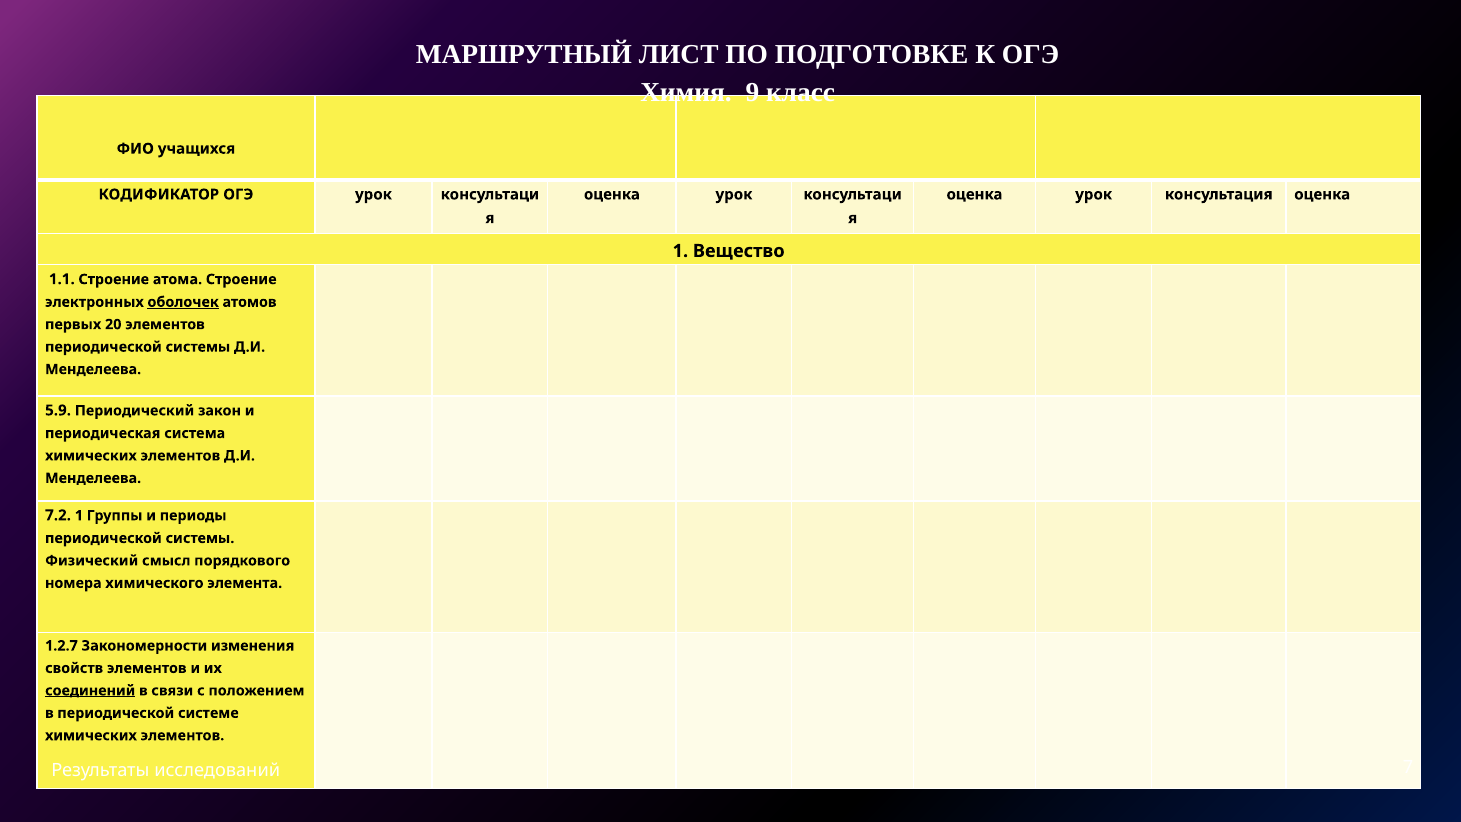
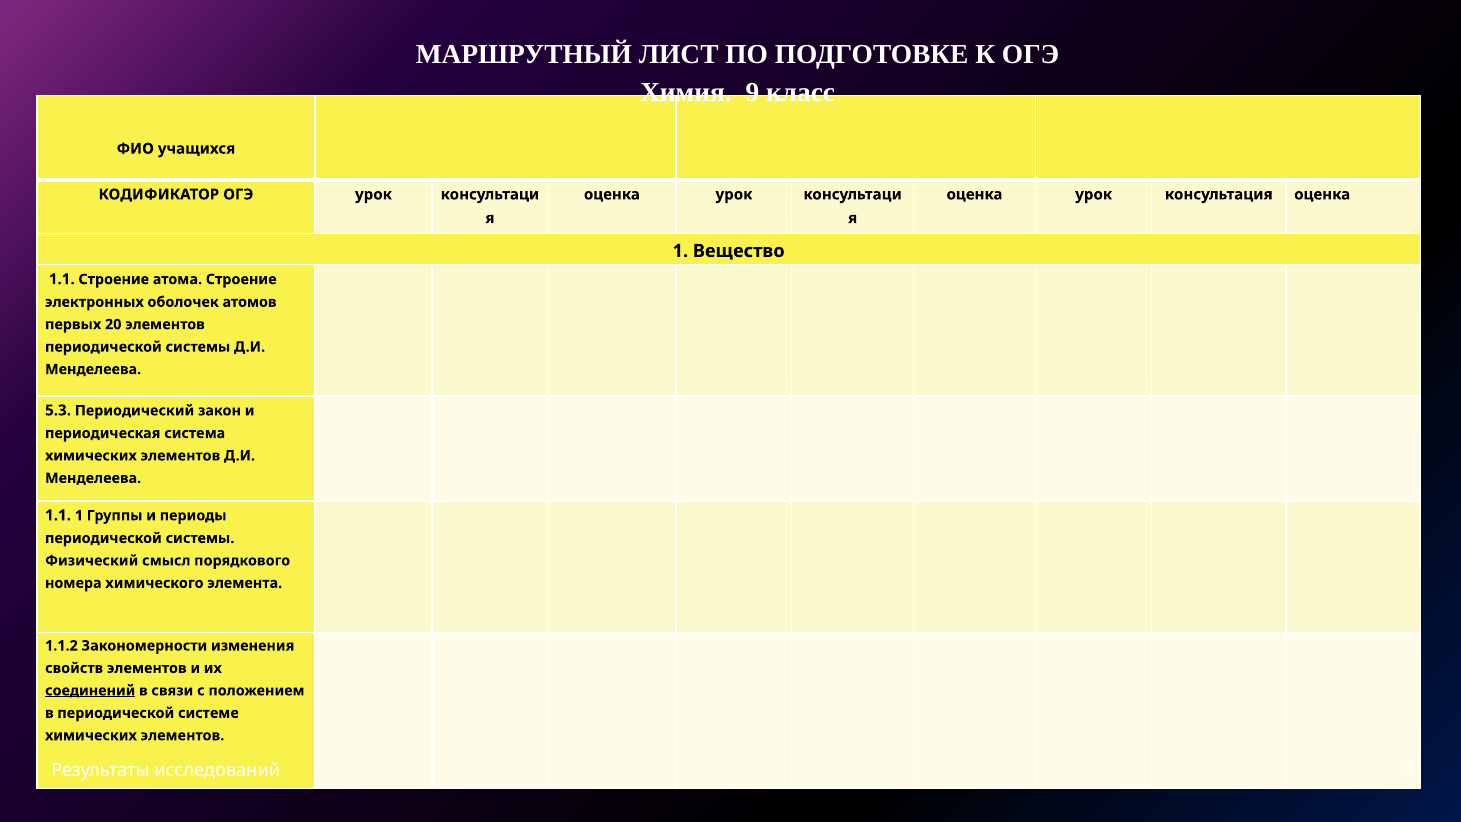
оболочек underline: present -> none
5.9: 5.9 -> 5.3
7.2 at (58, 515): 7.2 -> 1.1
1.2.7: 1.2.7 -> 1.1.2
